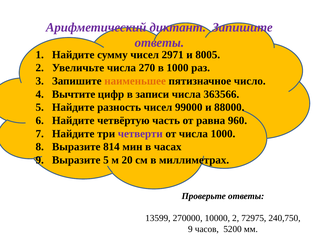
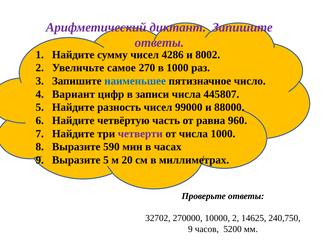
2971: 2971 -> 4286
8005: 8005 -> 8002
Увеличьте числа: числа -> самое
наименьшее colour: orange -> blue
Вычтите: Вычтите -> Вариант
363566: 363566 -> 445807
814: 814 -> 590
13599: 13599 -> 32702
72975: 72975 -> 14625
